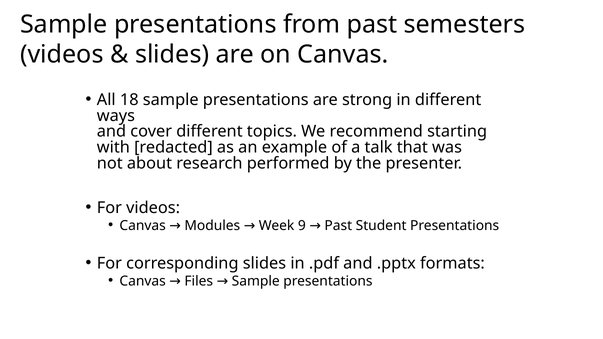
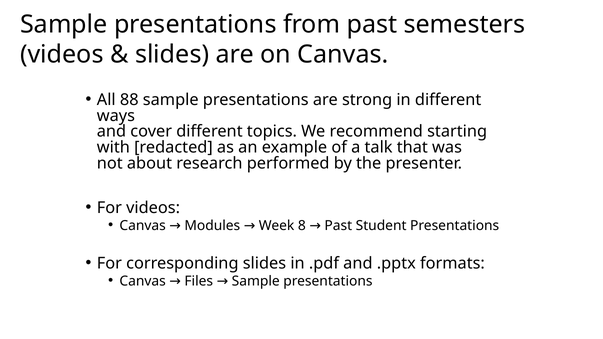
18: 18 -> 88
9: 9 -> 8
